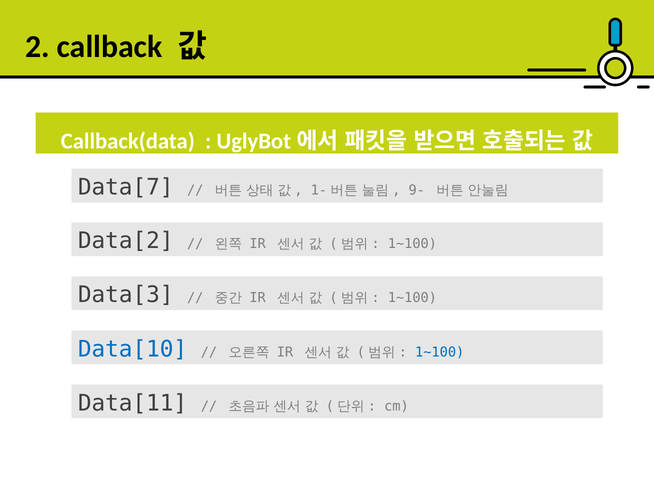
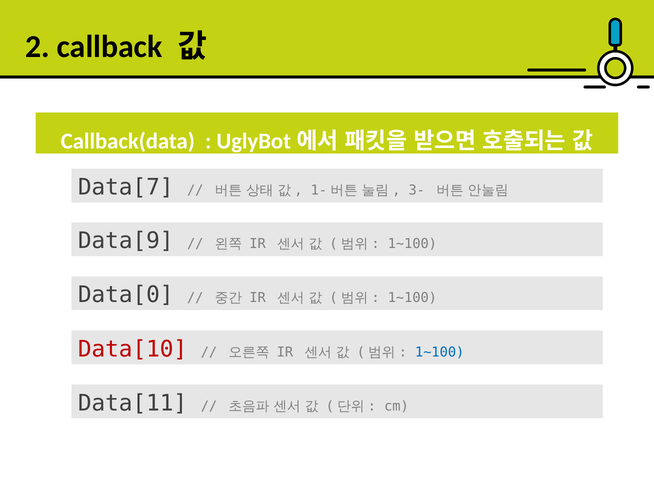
9-: 9- -> 3-
Data[2: Data[2 -> Data[9
Data[3: Data[3 -> Data[0
Data[10 colour: blue -> red
